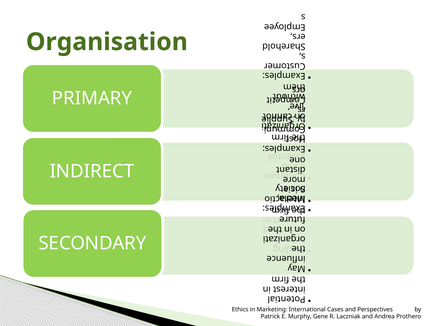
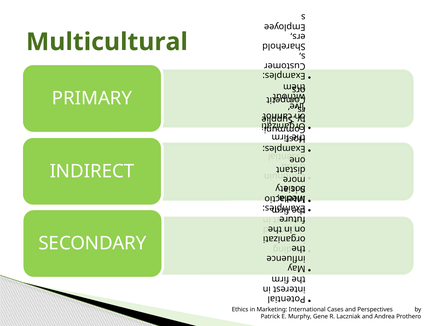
Organisation: Organisation -> Multicultural
